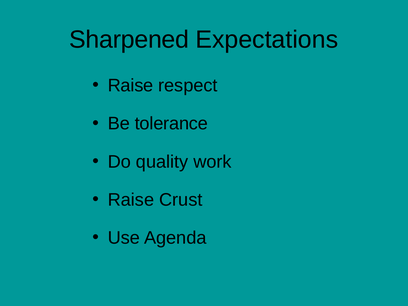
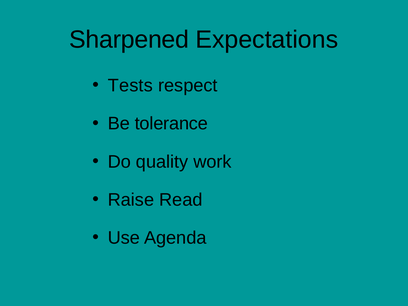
Raise at (131, 86): Raise -> Tests
Crust: Crust -> Read
